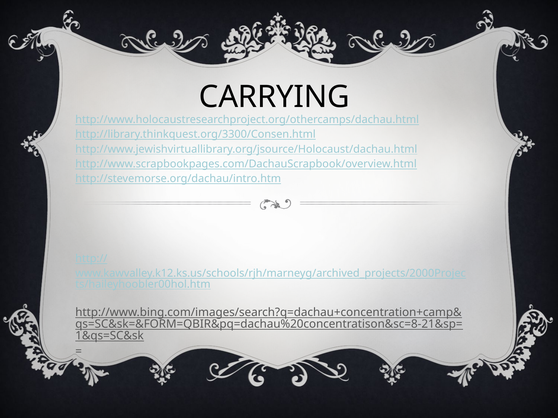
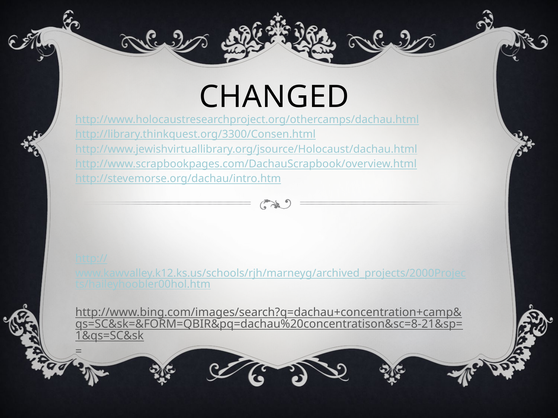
CARRYING: CARRYING -> CHANGED
